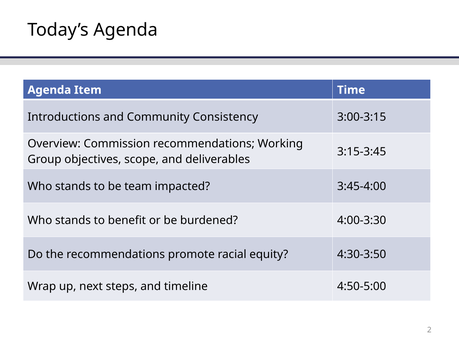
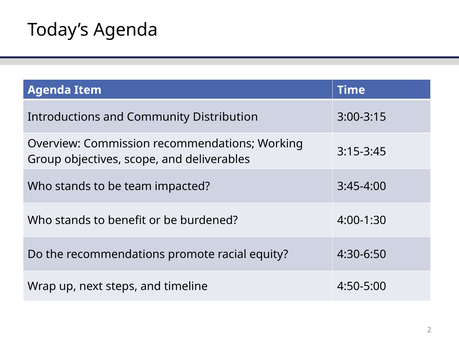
Consistency: Consistency -> Distribution
4:00-3:30: 4:00-3:30 -> 4:00-1:30
4:30-3:50: 4:30-3:50 -> 4:30-6:50
